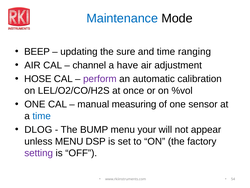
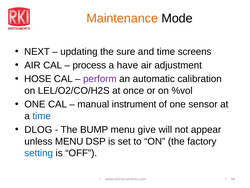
Maintenance colour: blue -> orange
BEEP: BEEP -> NEXT
ranging: ranging -> screens
channel: channel -> process
measuring: measuring -> instrument
your: your -> give
setting colour: purple -> blue
